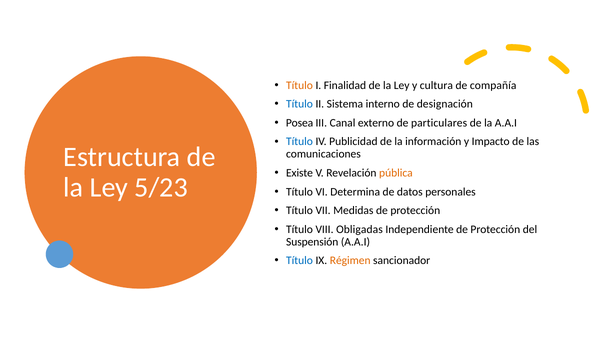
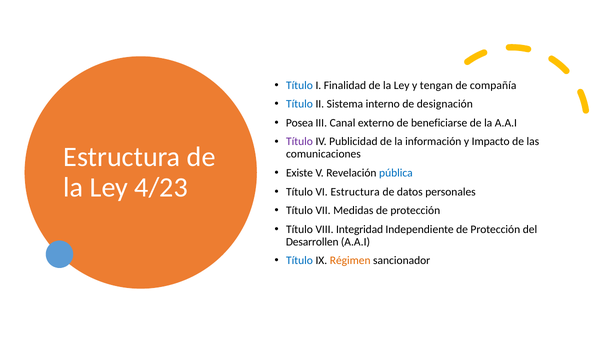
Título at (299, 85) colour: orange -> blue
cultura: cultura -> tengan
particulares: particulares -> beneficiarse
Título at (299, 142) colour: blue -> purple
pública colour: orange -> blue
5/23: 5/23 -> 4/23
VI Determina: Determina -> Estructura
Obligadas: Obligadas -> Integridad
Suspensión: Suspensión -> Desarrollen
